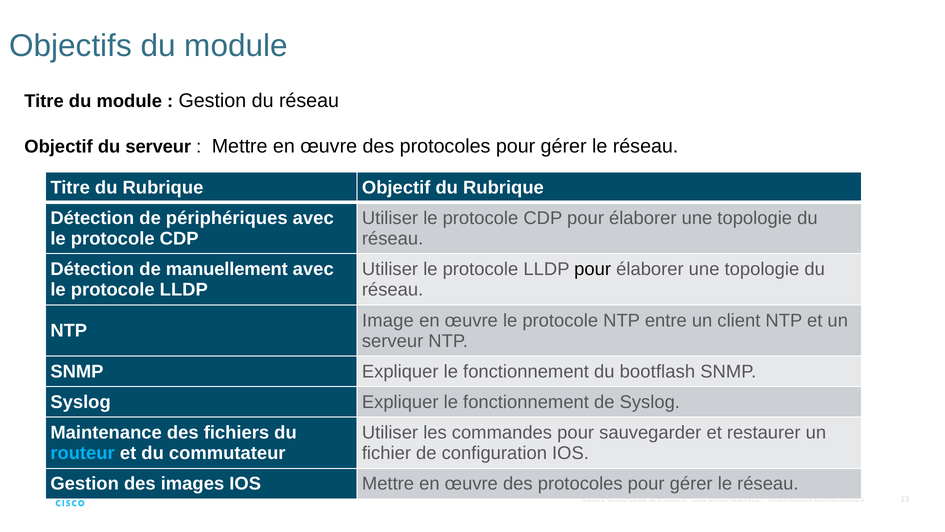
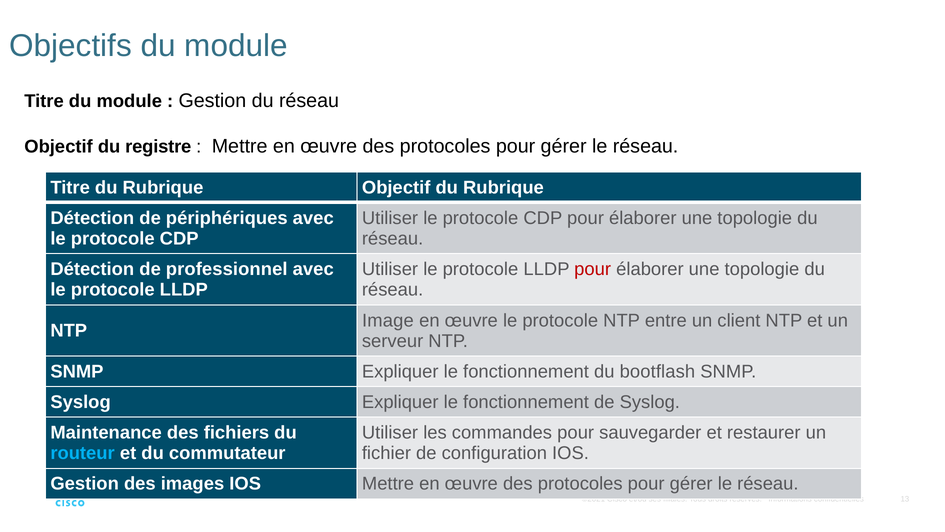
du serveur: serveur -> registre
manuellement: manuellement -> professionnel
pour at (593, 269) colour: black -> red
